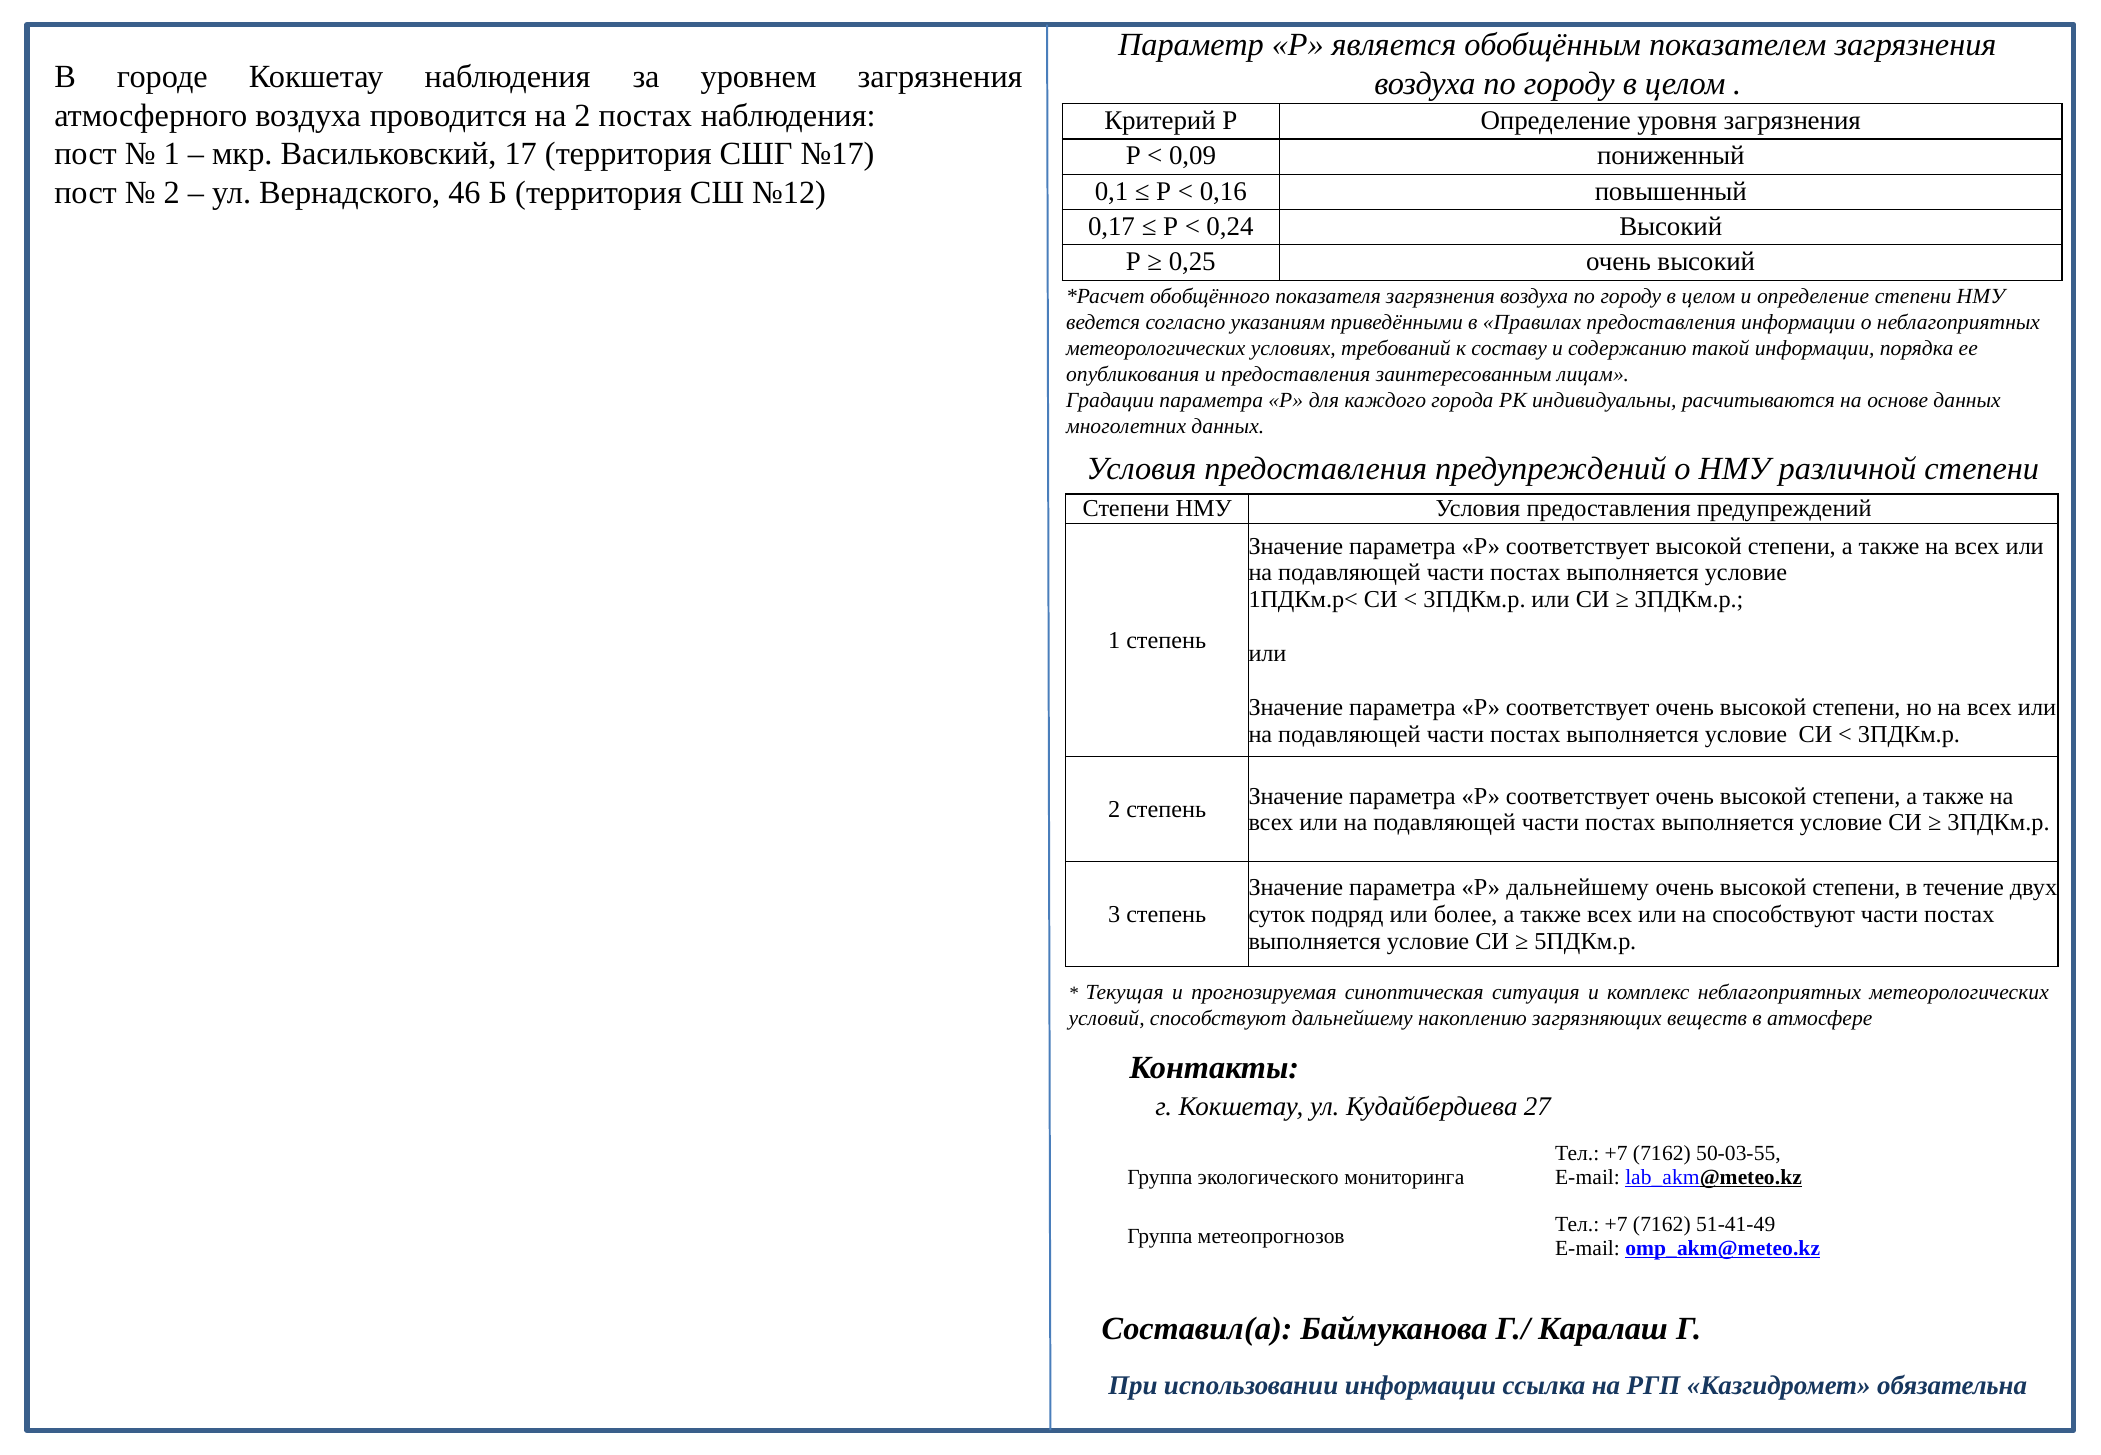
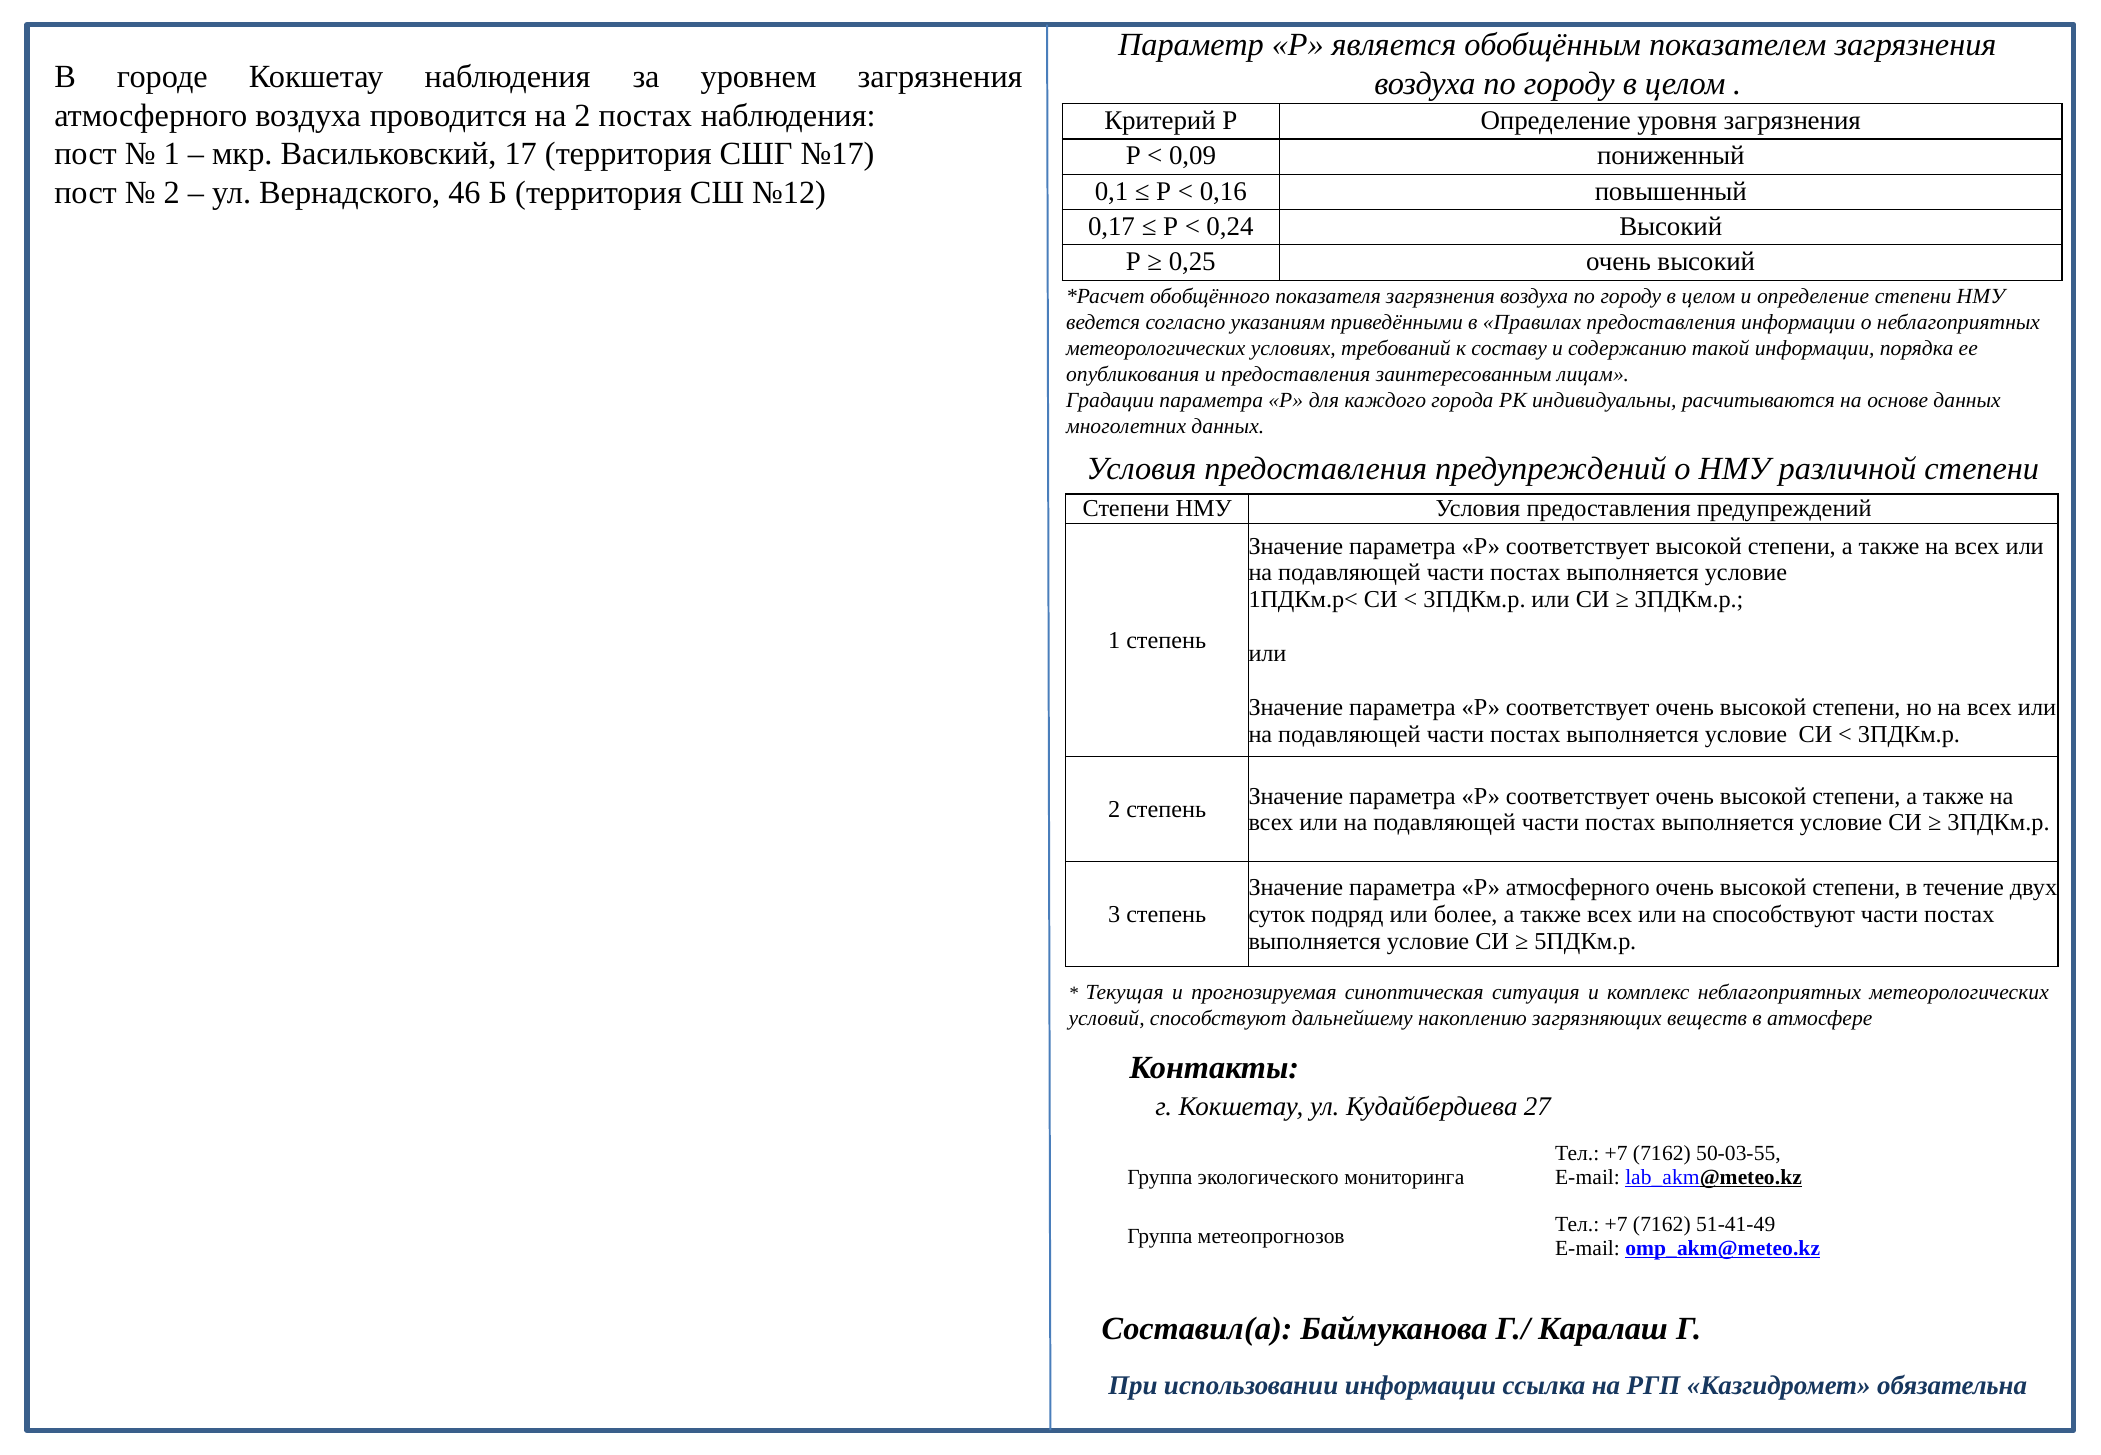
Р дальнейшему: дальнейшему -> атмосферного
